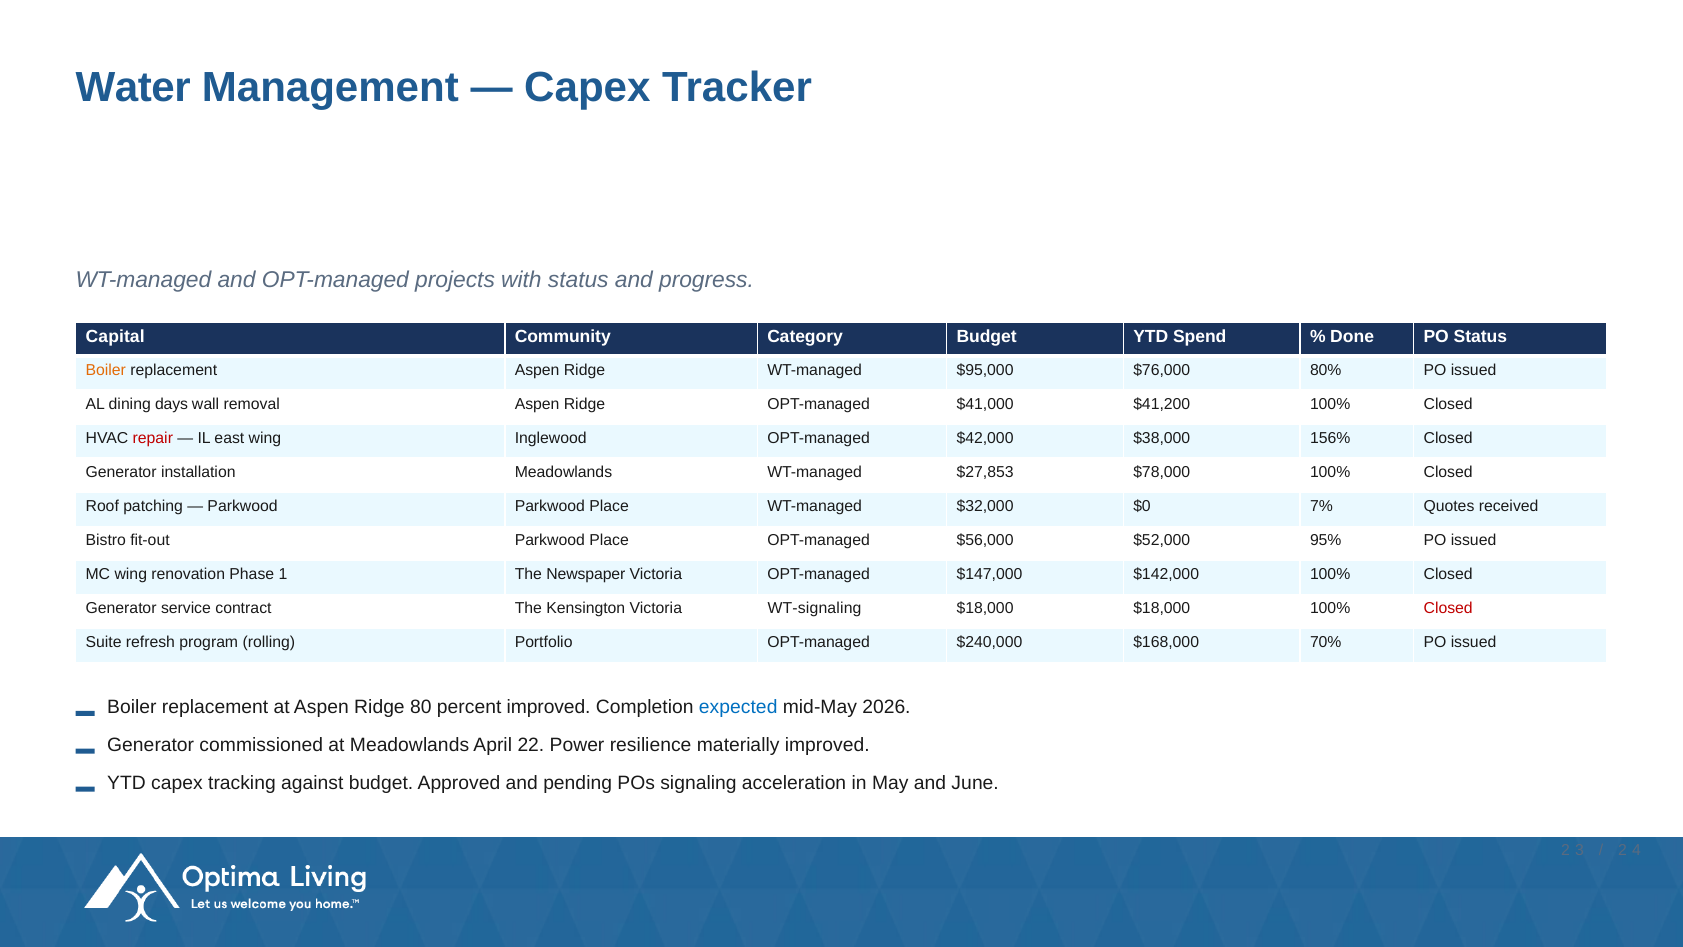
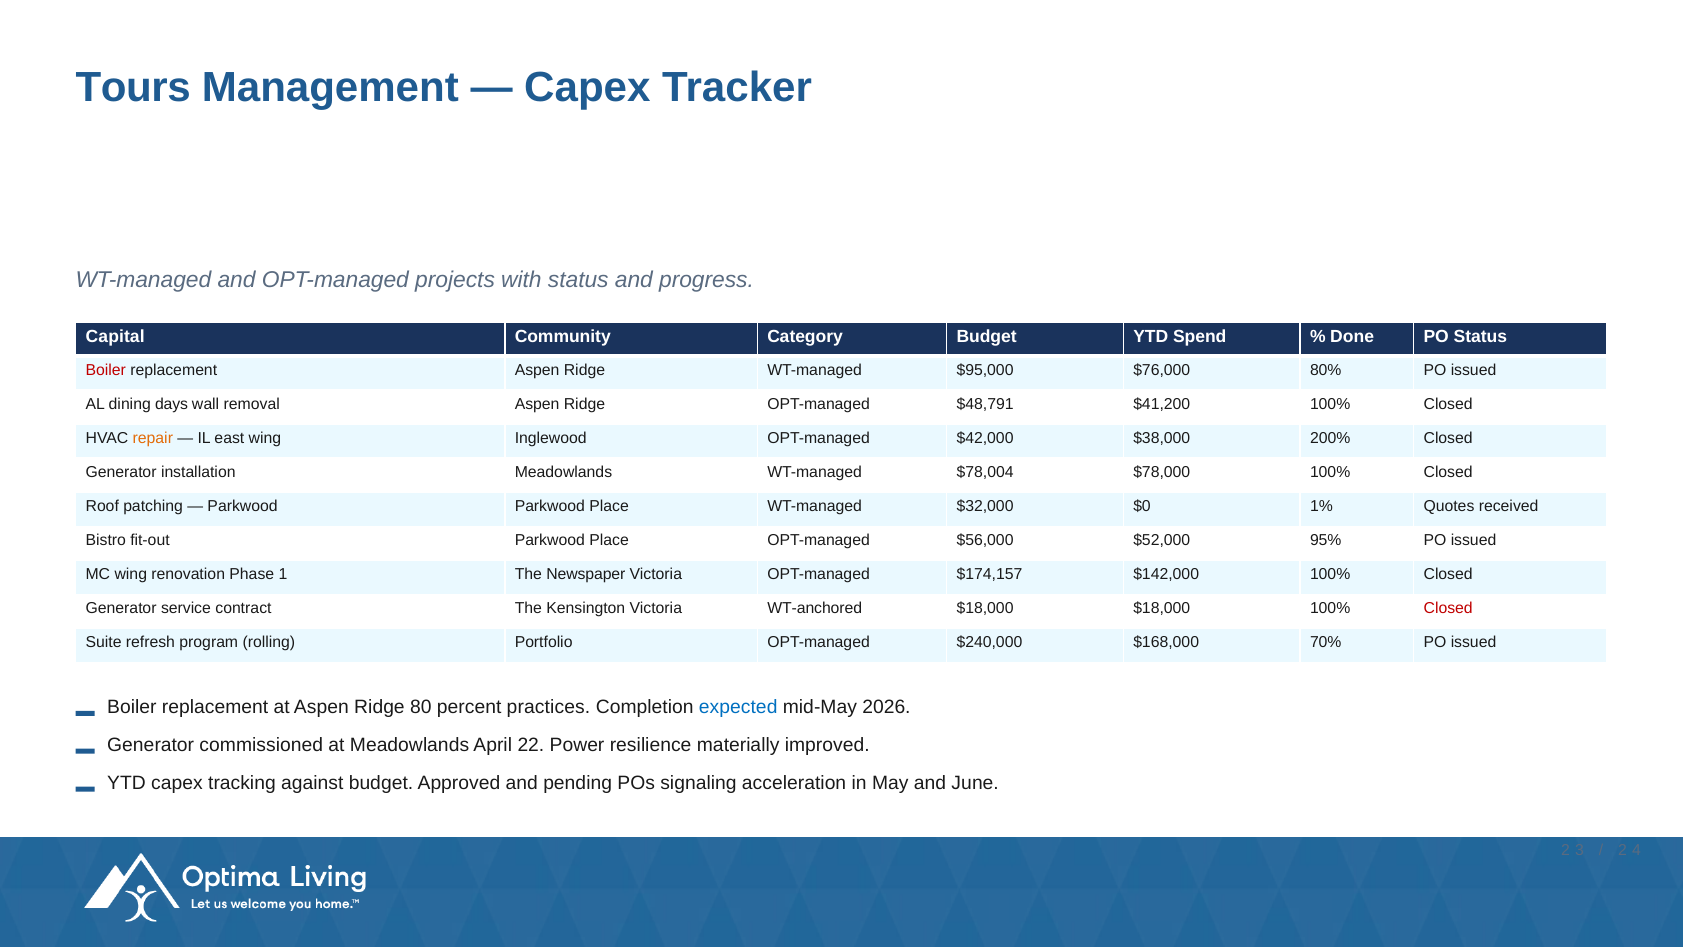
Water: Water -> Tours
Boiler at (106, 370) colour: orange -> red
$41,000: $41,000 -> $48,791
repair colour: red -> orange
156%: 156% -> 200%
$27,853: $27,853 -> $78,004
7%: 7% -> 1%
$147,000: $147,000 -> $174,157
WT-signaling: WT-signaling -> WT-anchored
percent improved: improved -> practices
